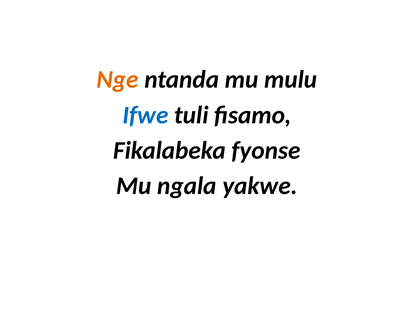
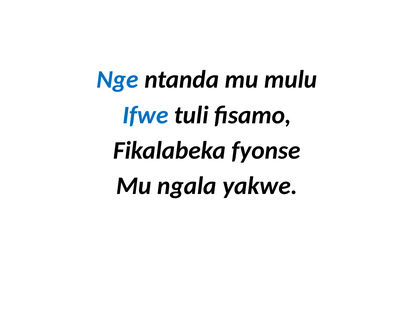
Nge colour: orange -> blue
